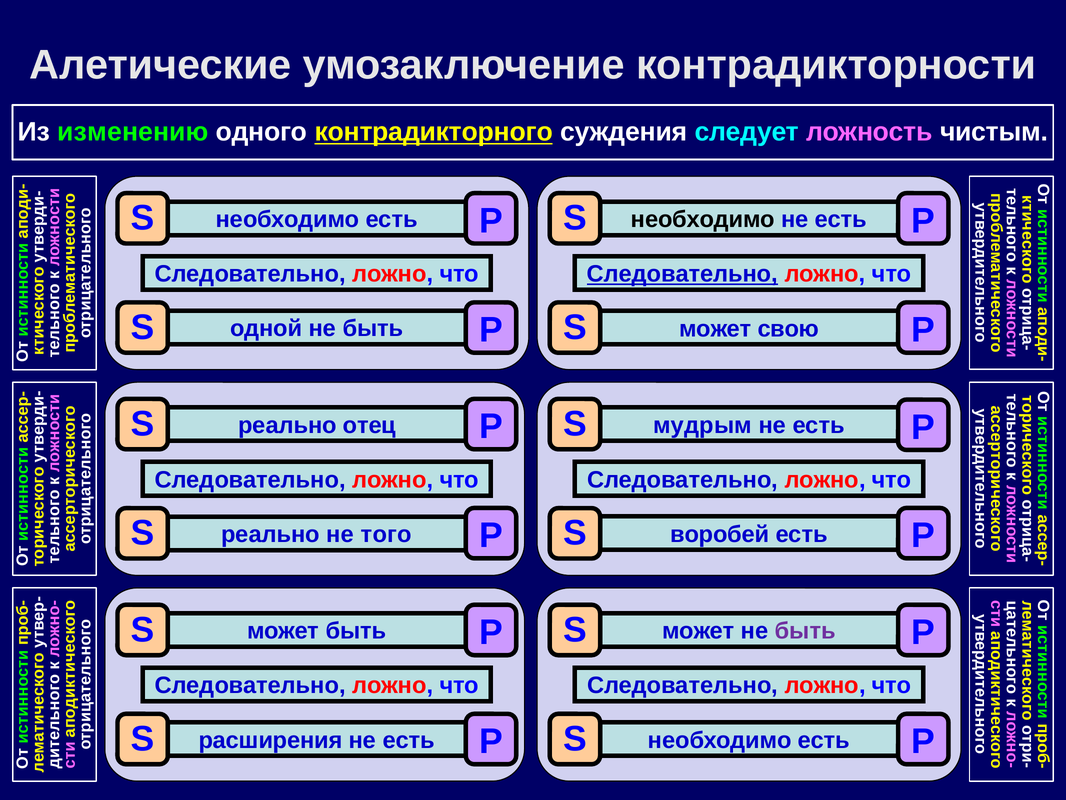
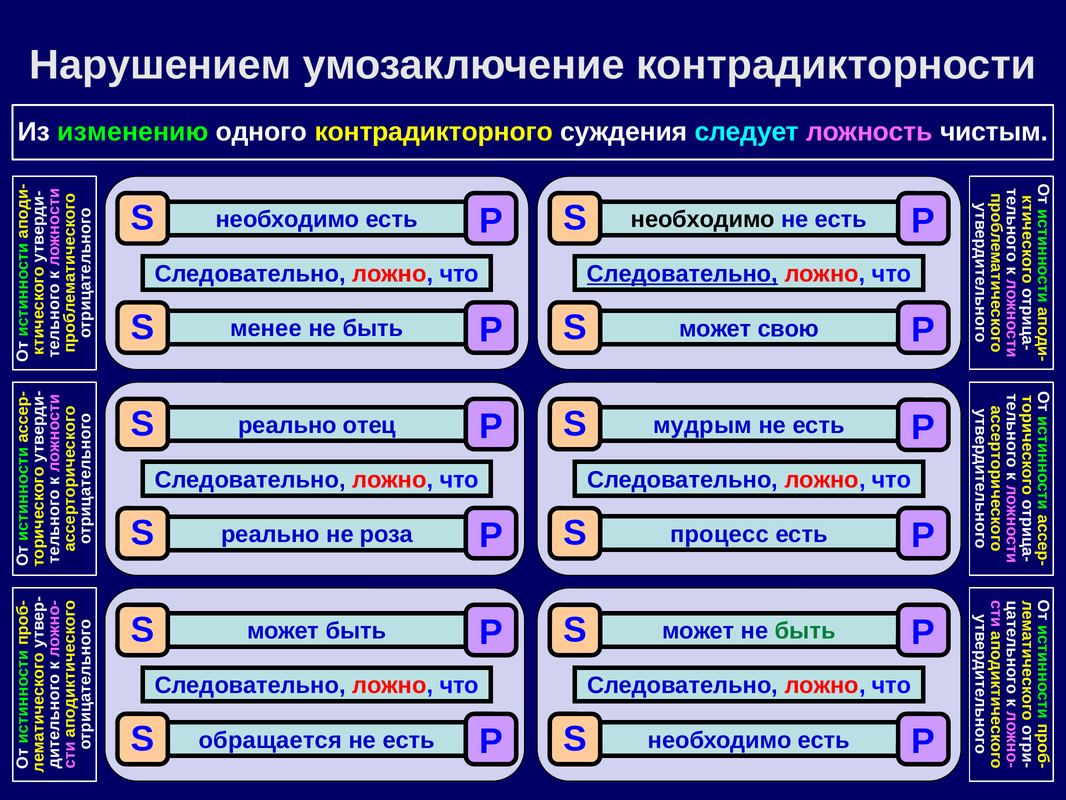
Алетические: Алетические -> Нарушением
контрадикторного underline: present -> none
одной: одной -> менее
воробей: воробей -> процесс
того: того -> роза
быть at (805, 631) colour: purple -> green
расширения: расширения -> обращается
